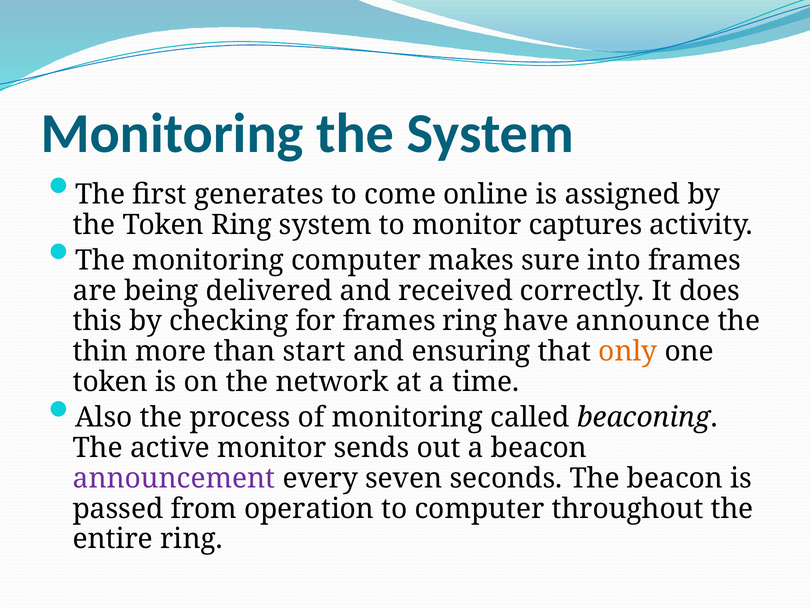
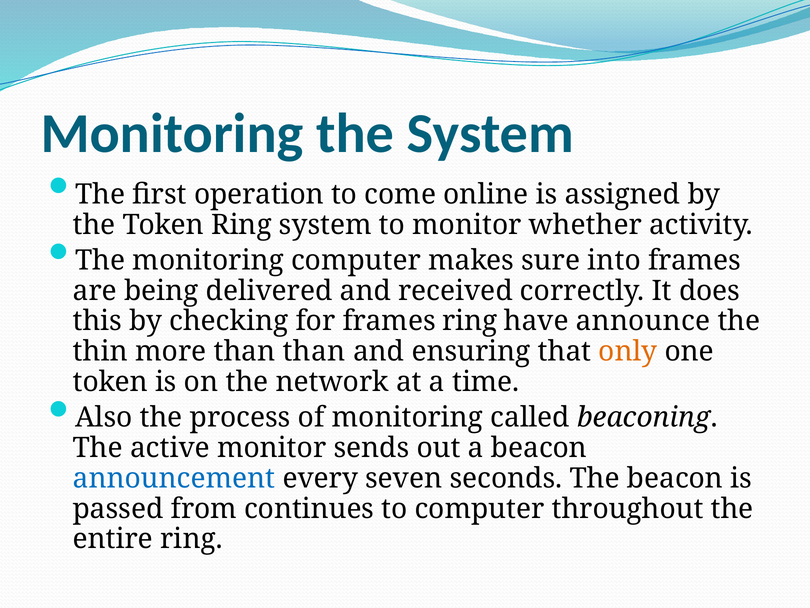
generates: generates -> operation
captures: captures -> whether
than start: start -> than
announcement colour: purple -> blue
operation: operation -> continues
